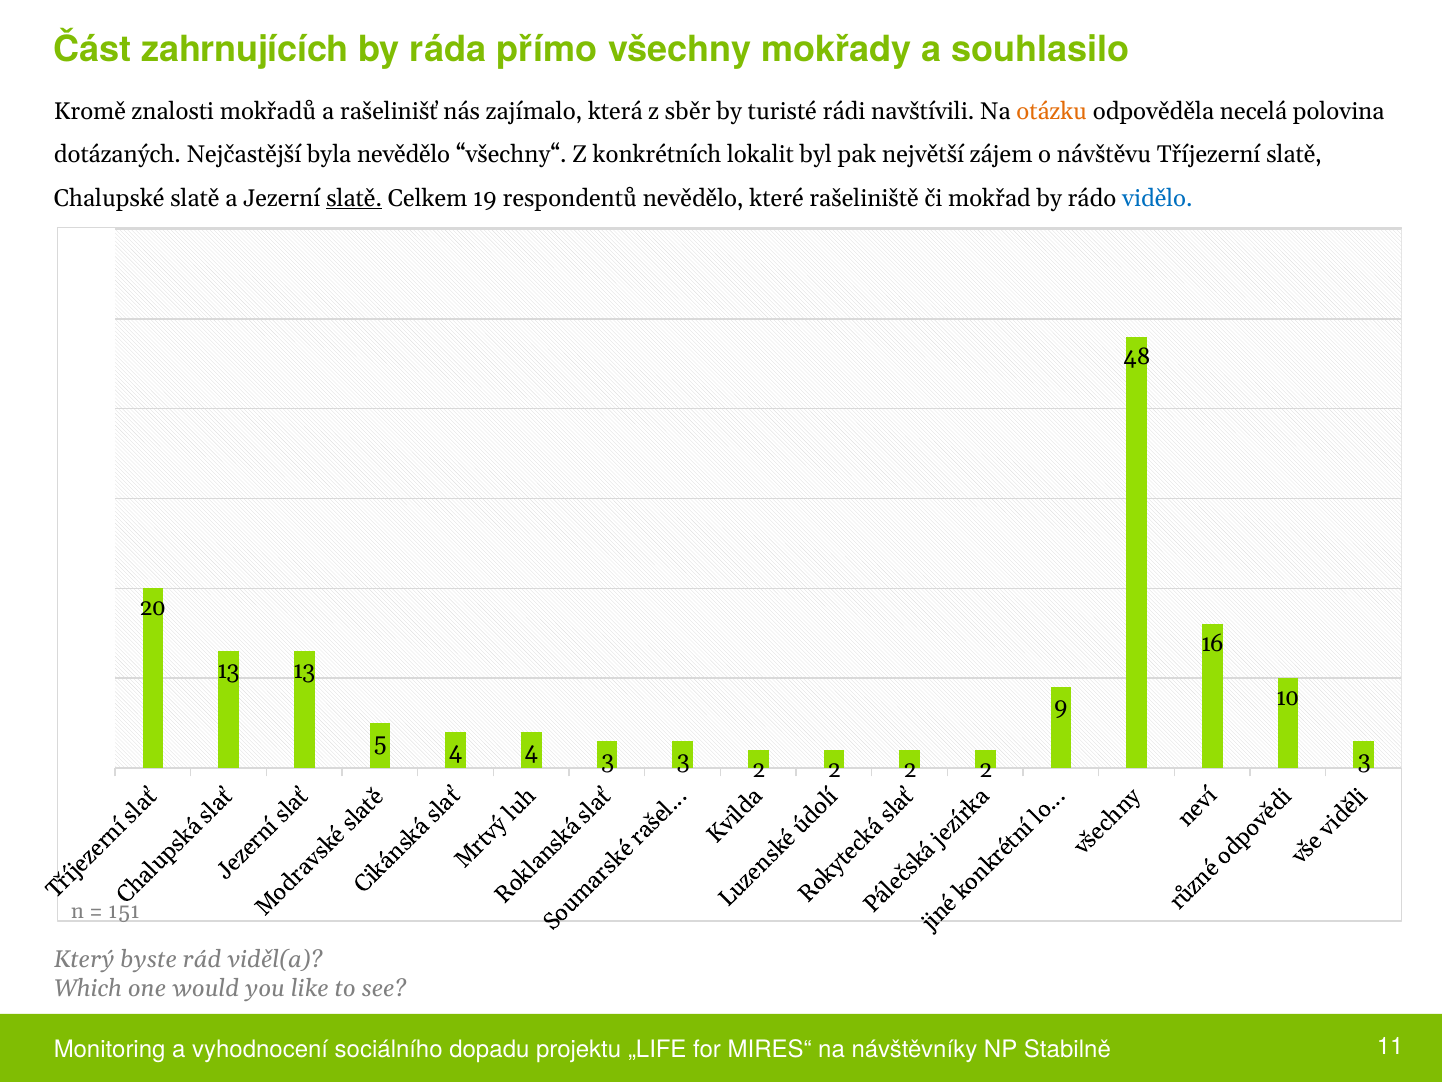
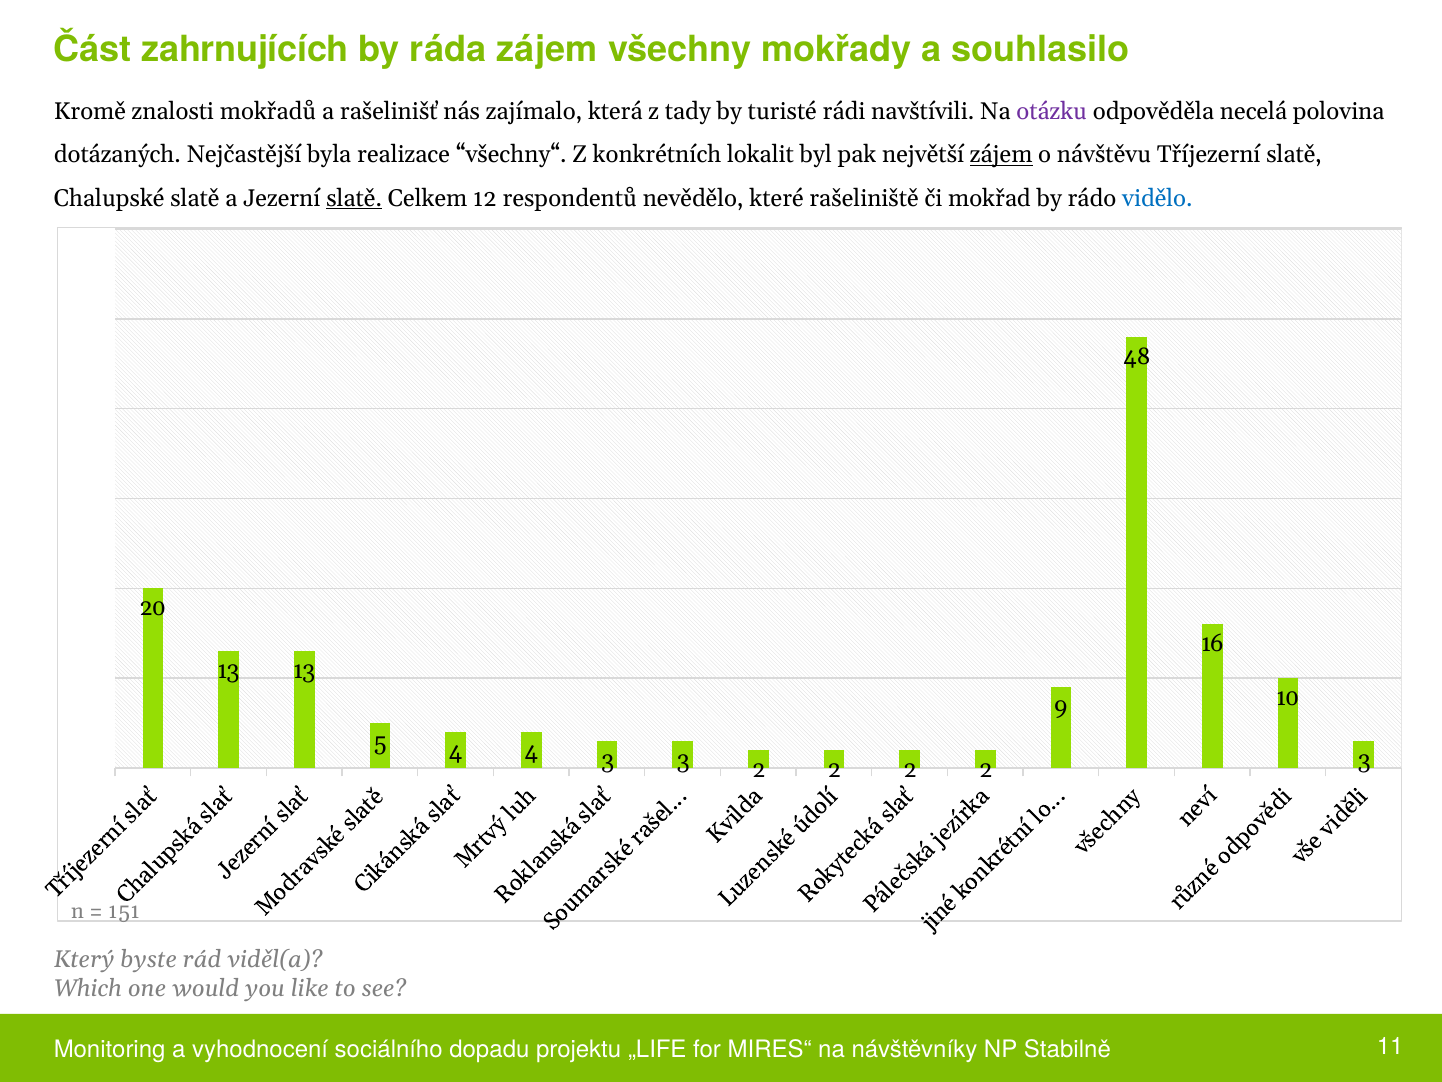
ráda přímo: přímo -> zájem
sběr: sběr -> tady
otázku colour: orange -> purple
byla nevědělo: nevědělo -> realizace
zájem at (1001, 155) underline: none -> present
19: 19 -> 12
